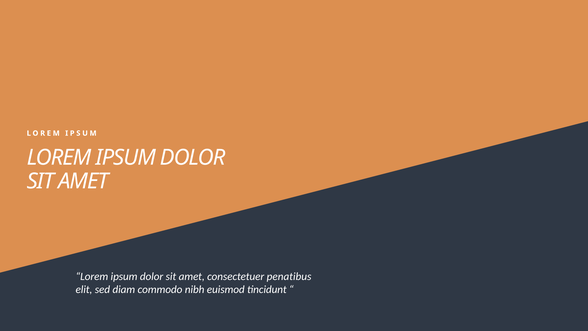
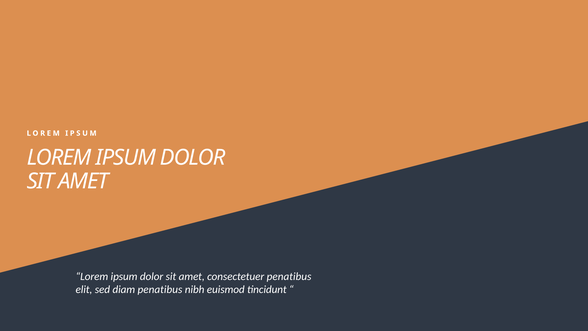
diam commodo: commodo -> penatibus
